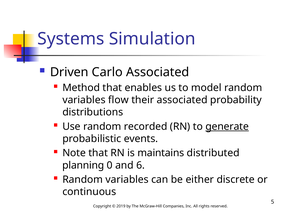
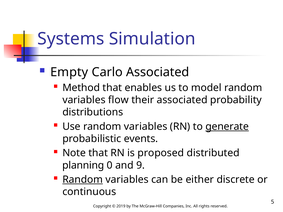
Driven: Driven -> Empty
Use random recorded: recorded -> variables
maintains: maintains -> proposed
6: 6 -> 9
Random at (83, 180) underline: none -> present
